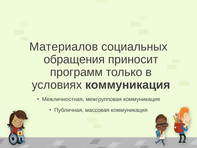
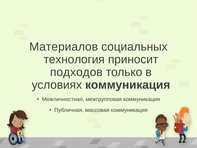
обращения: обращения -> технология
программ: программ -> подходов
